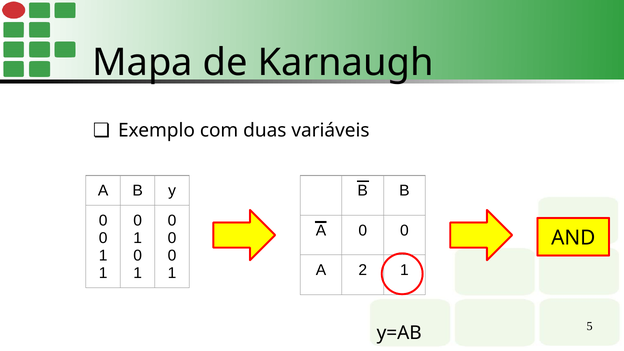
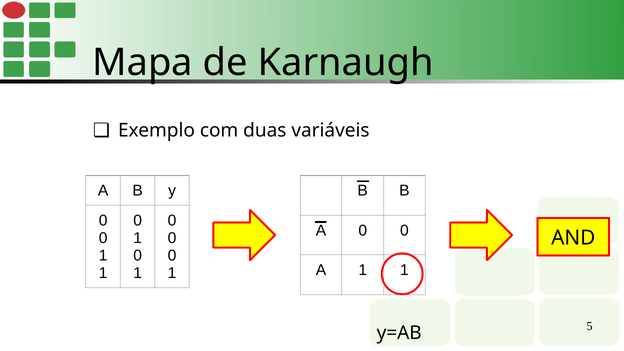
A 2: 2 -> 1
